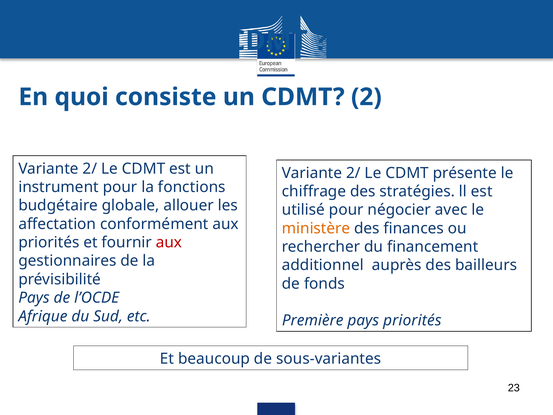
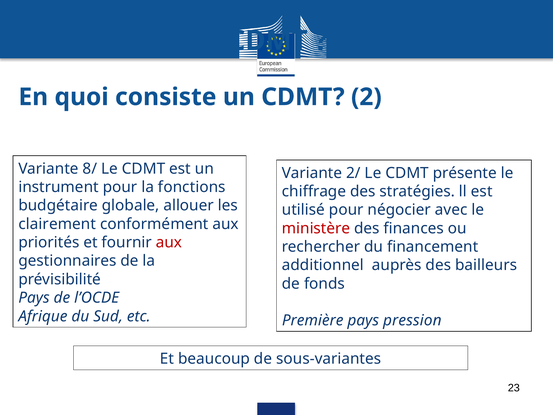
2/ at (90, 169): 2/ -> 8/
affectation: affectation -> clairement
ministère colour: orange -> red
pays priorités: priorités -> pression
